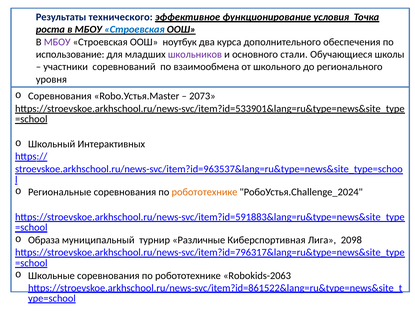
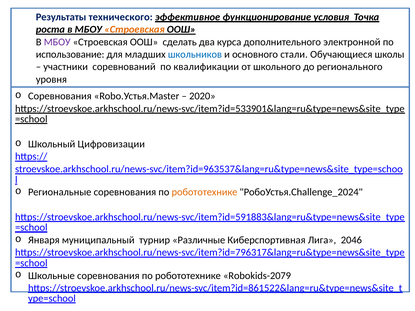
Строевская at (134, 30) colour: blue -> orange
ноутбук: ноутбук -> сделать
обеспечения: обеспечения -> электронной
школьников colour: purple -> blue
взаимообмена: взаимообмена -> квалификации
2073: 2073 -> 2020
Интерактивных: Интерактивных -> Цифровизации
Образа: Образа -> Января
2098: 2098 -> 2046
Robokids-2063: Robokids-2063 -> Robokids-2079
